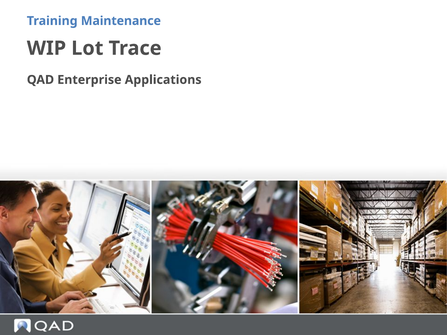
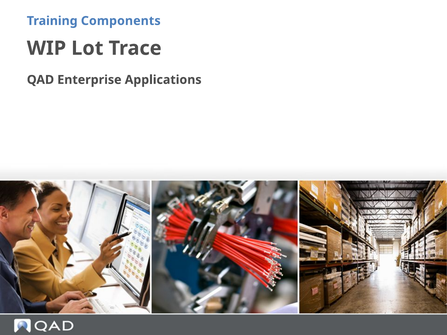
Maintenance: Maintenance -> Components
